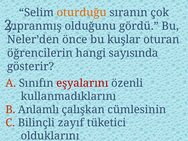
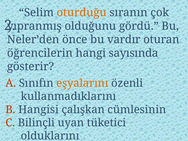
kuşlar: kuşlar -> vardır
eşyalarını colour: red -> orange
Anlamlı: Anlamlı -> Hangisi
zayıf: zayıf -> uyan
